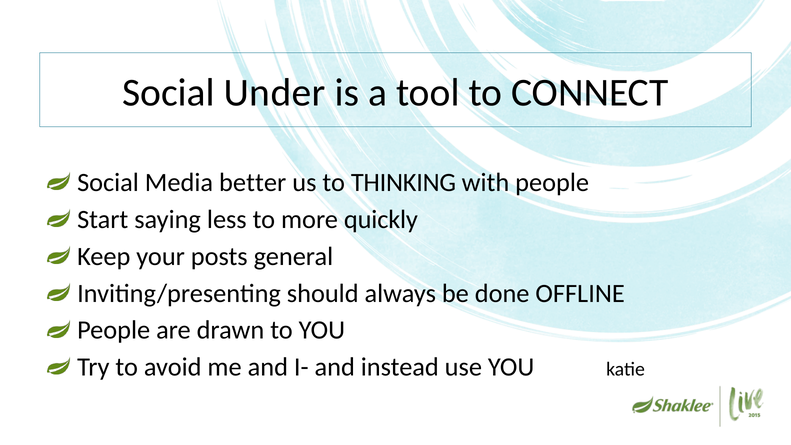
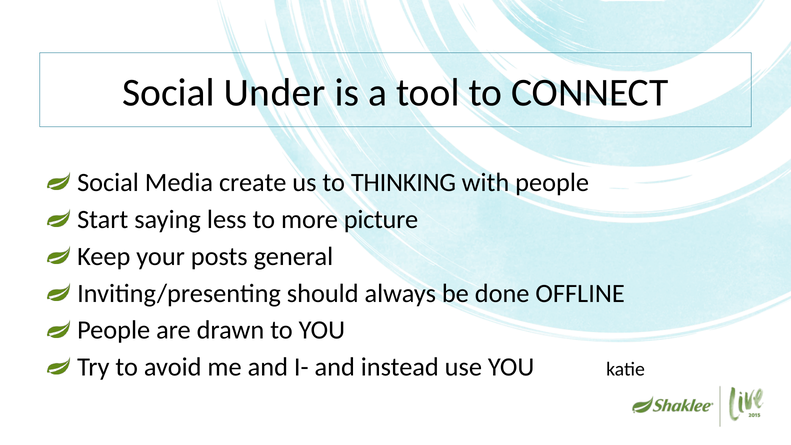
better: better -> create
quickly: quickly -> picture
